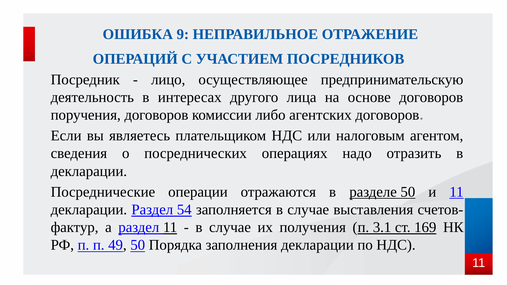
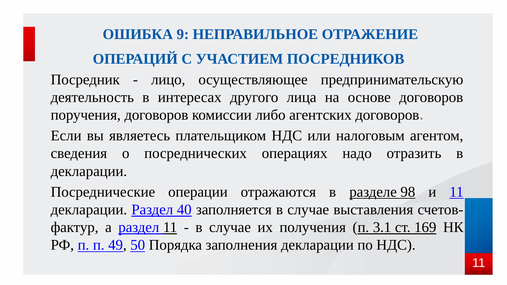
разделе 50: 50 -> 98
54: 54 -> 40
